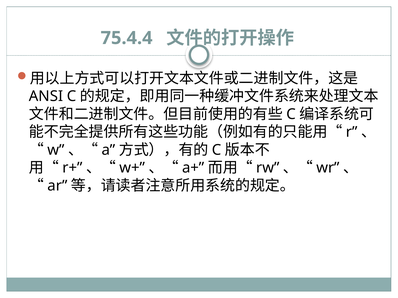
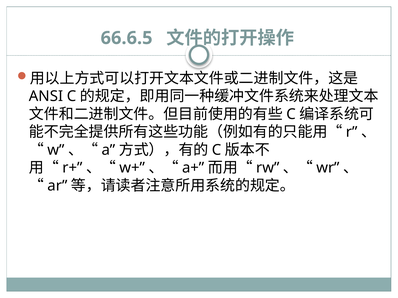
75.4.4: 75.4.4 -> 66.6.5
